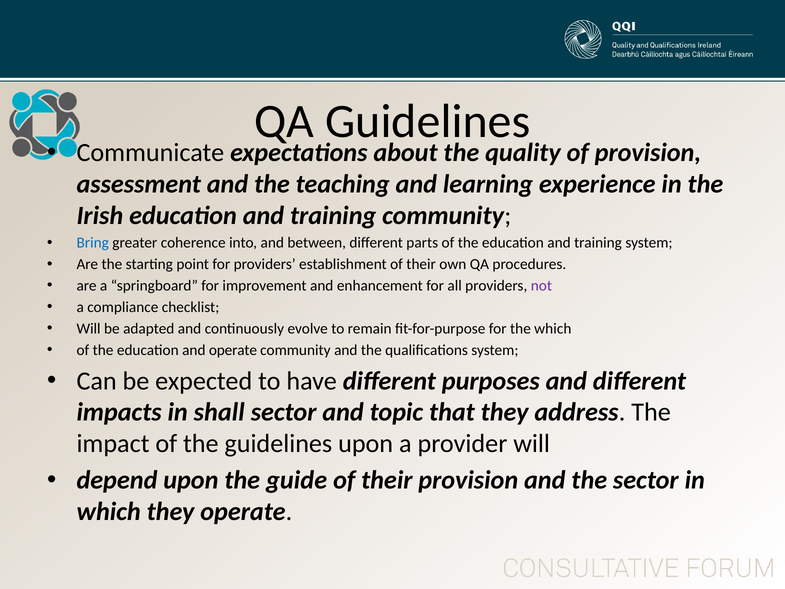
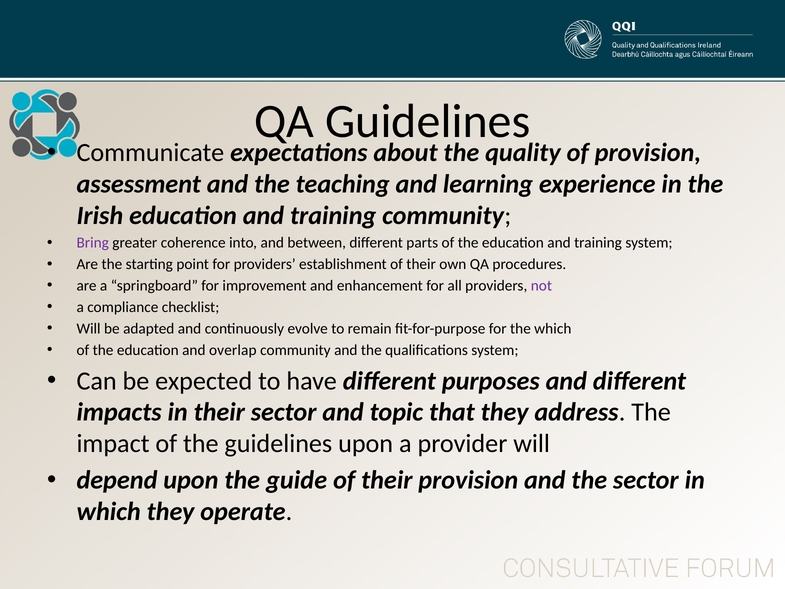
Bring colour: blue -> purple
and operate: operate -> overlap
in shall: shall -> their
